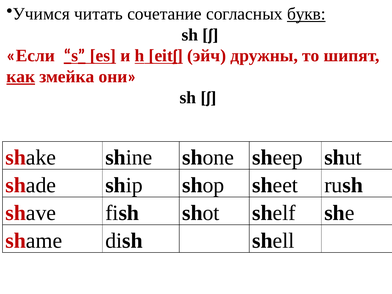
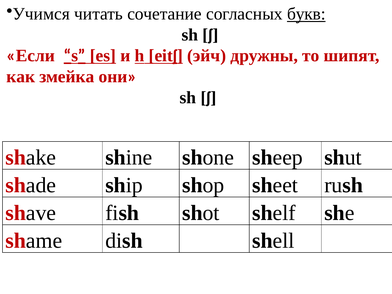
как underline: present -> none
